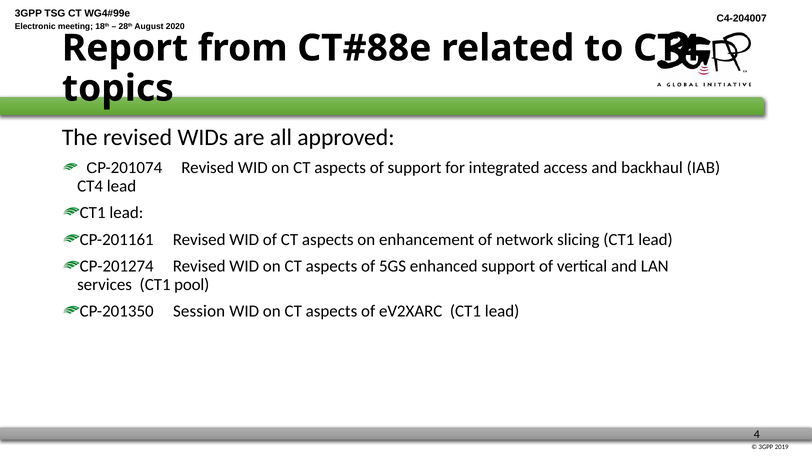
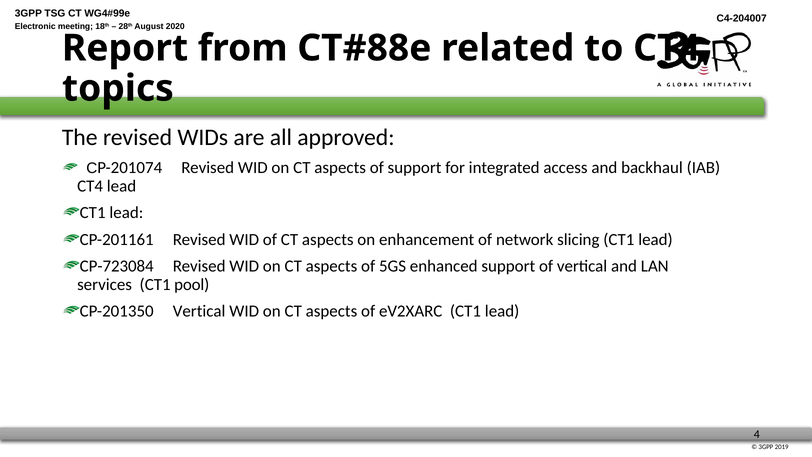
CP-201274: CP-201274 -> CP-723084
CP-201350 Session: Session -> Vertical
